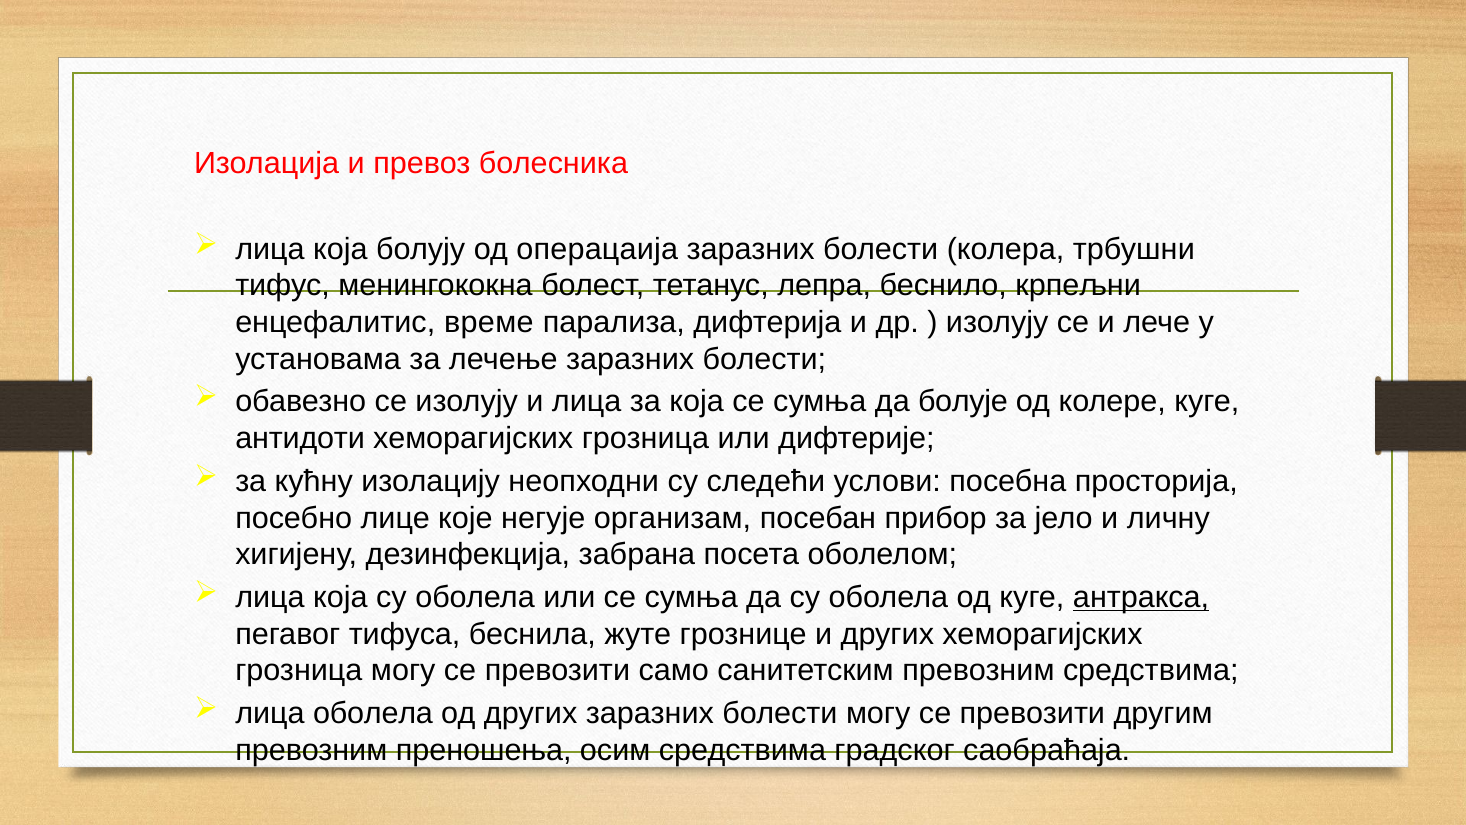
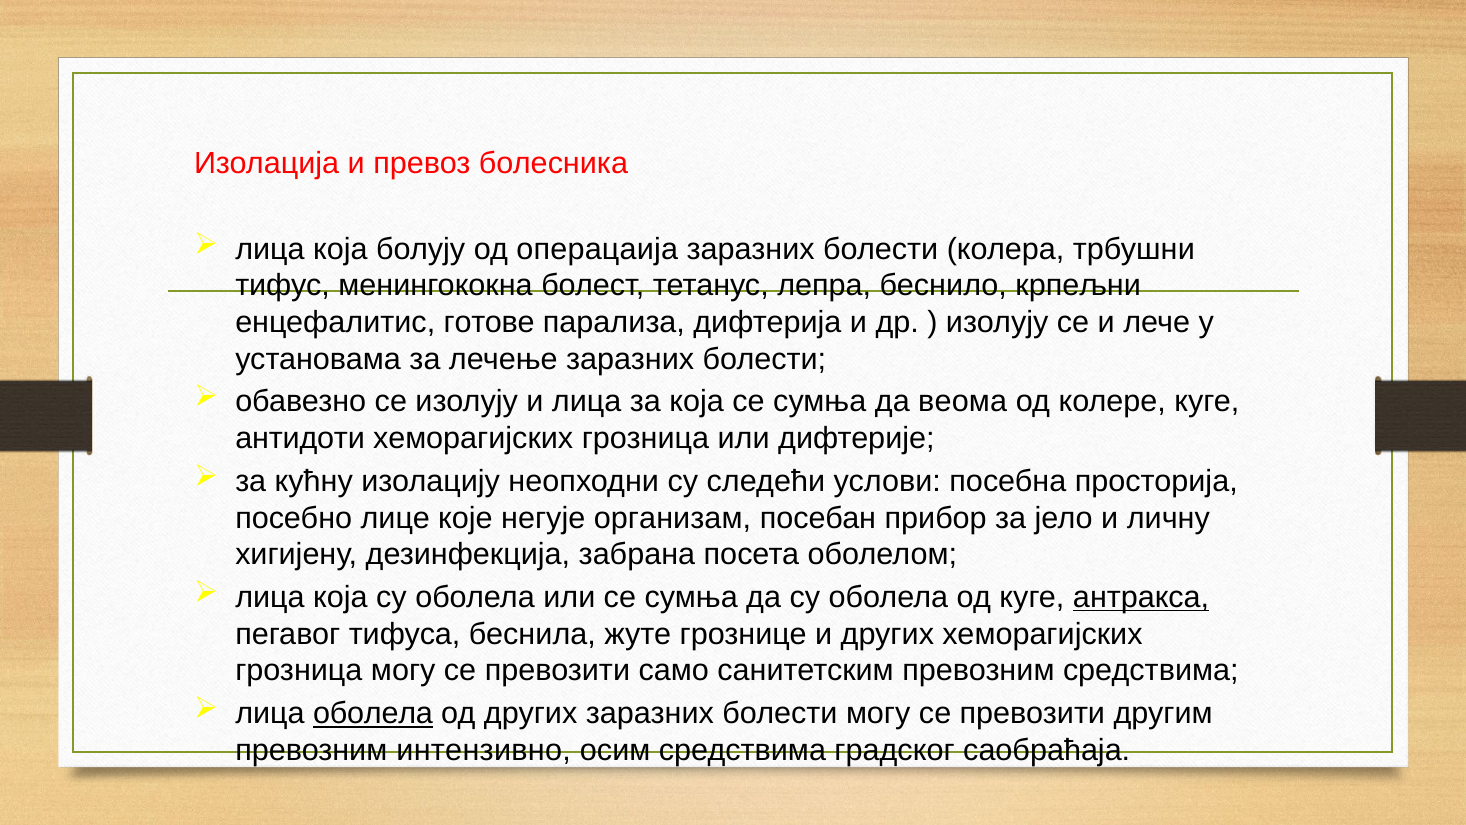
време: време -> готове
болује: болује -> веома
оболела at (373, 713) underline: none -> present
преношења: преношења -> интензивно
